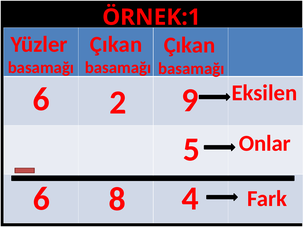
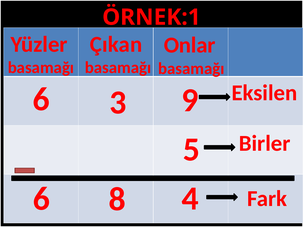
Çıkan at (189, 45): Çıkan -> Onlar
2: 2 -> 3
Onlar: Onlar -> Birler
